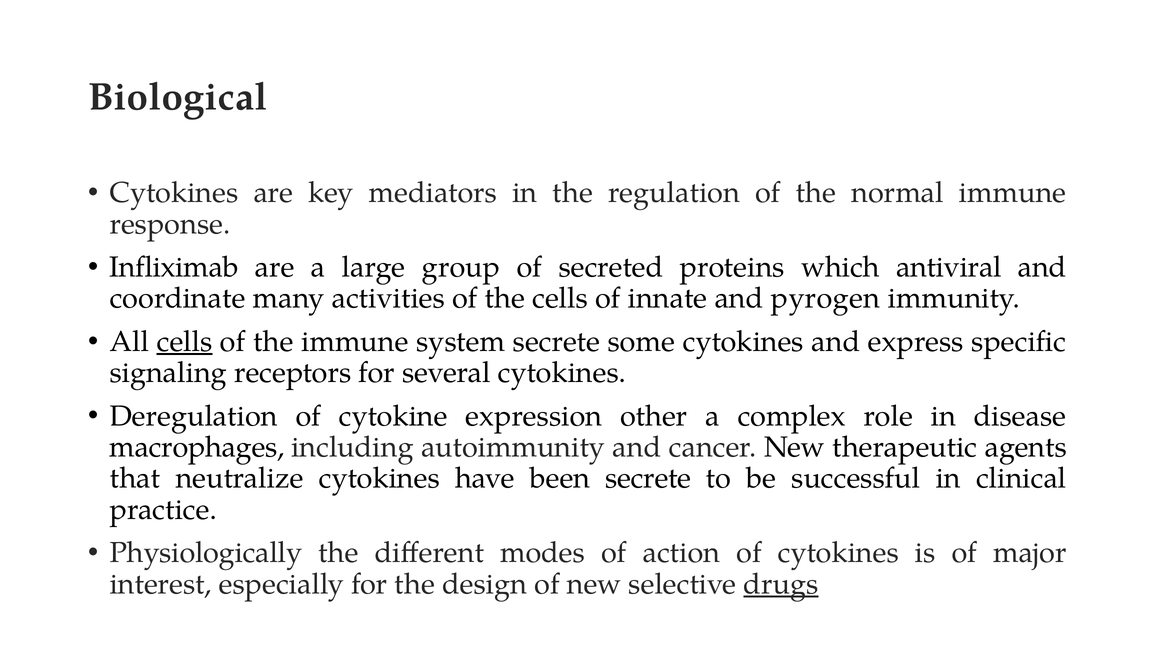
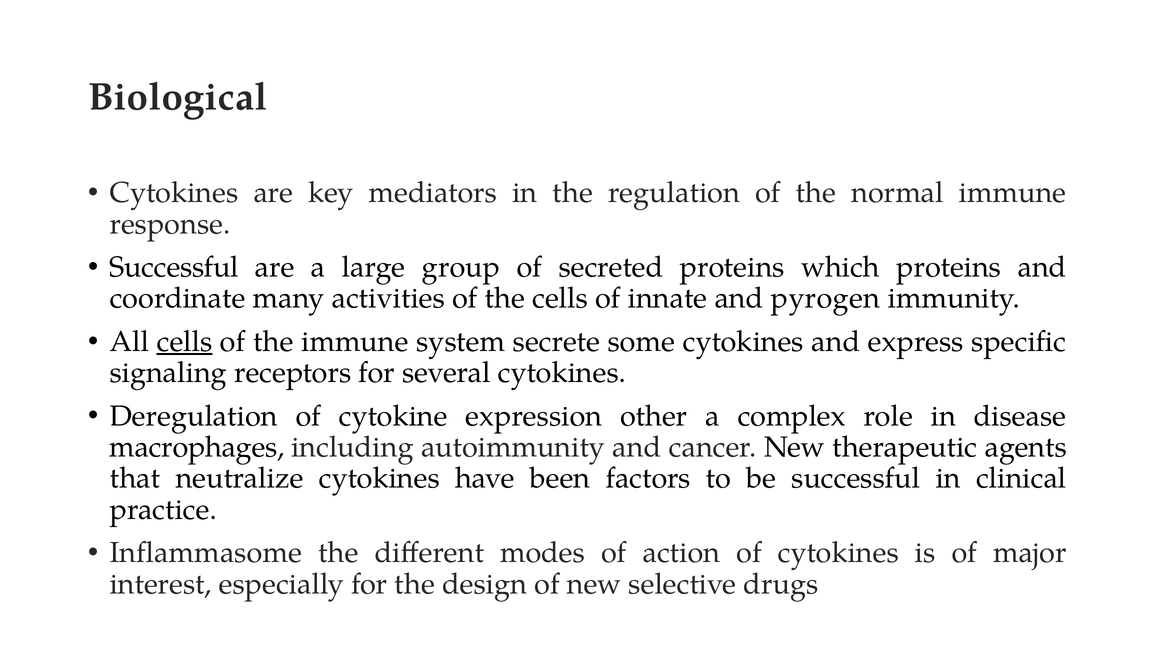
Infliximab at (174, 267): Infliximab -> Successful
which antiviral: antiviral -> proteins
been secrete: secrete -> factors
Physiologically: Physiologically -> Inflammasome
drugs underline: present -> none
